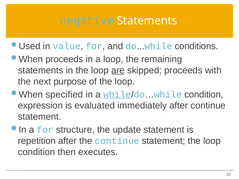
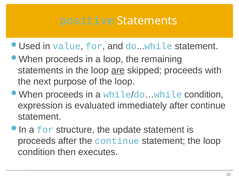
negative: negative -> positive
while conditions: conditions -> statement
specified at (64, 95): specified -> proceeds
while at (117, 95) underline: present -> none
repetition at (37, 141): repetition -> proceeds
